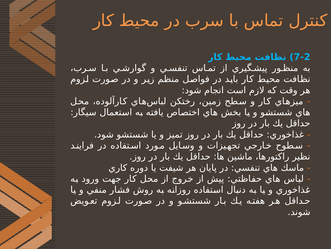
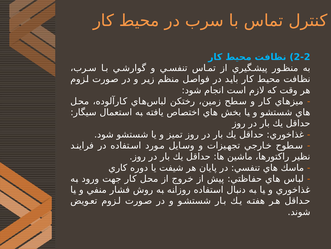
7-2: 7-2 -> 2-2
